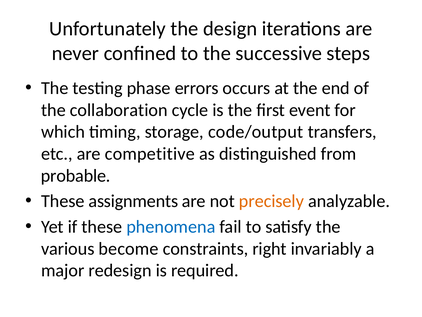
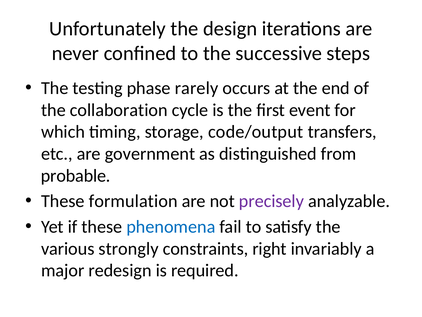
errors: errors -> rarely
competitive: competitive -> government
assignments: assignments -> formulation
precisely colour: orange -> purple
become: become -> strongly
